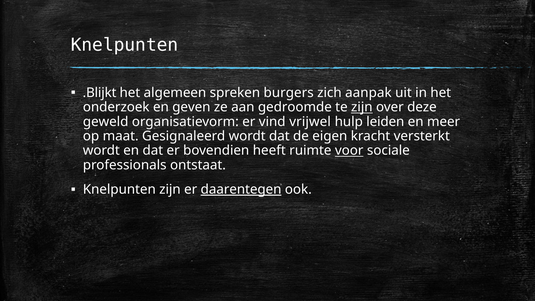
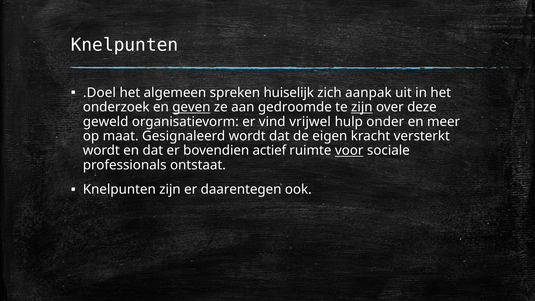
.Blijkt: .Blijkt -> .Doel
burgers: burgers -> huiselijk
geven underline: none -> present
leiden: leiden -> onder
heeft: heeft -> actief
daarentegen underline: present -> none
